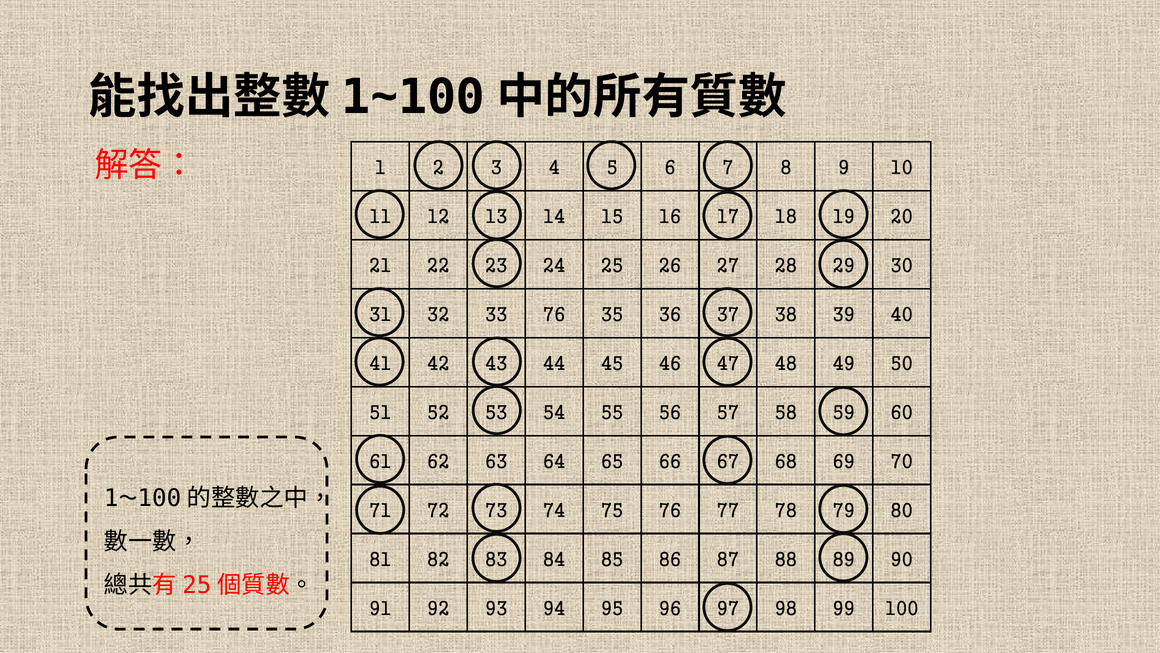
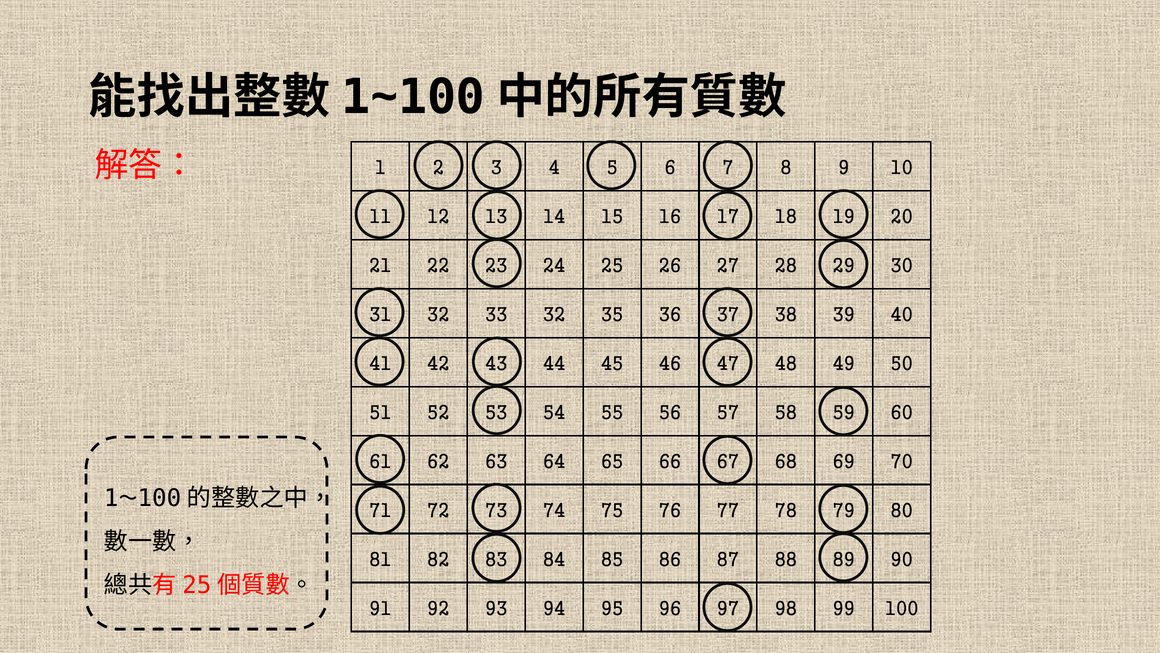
33 76: 76 -> 32
